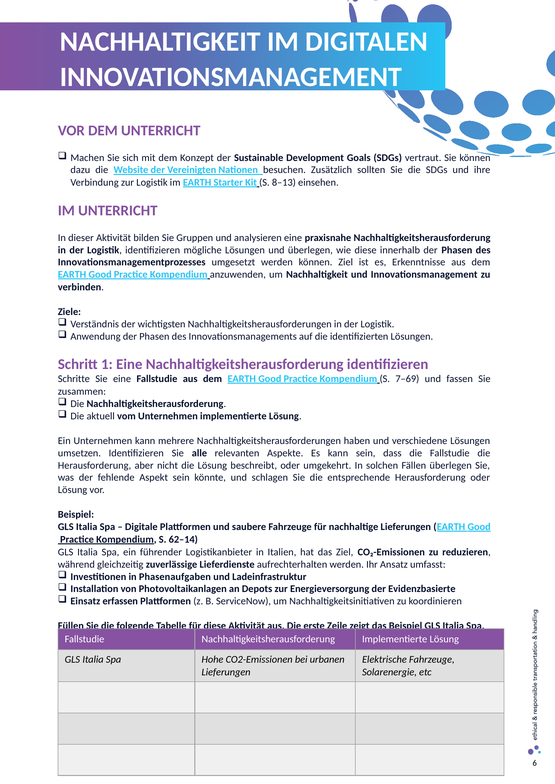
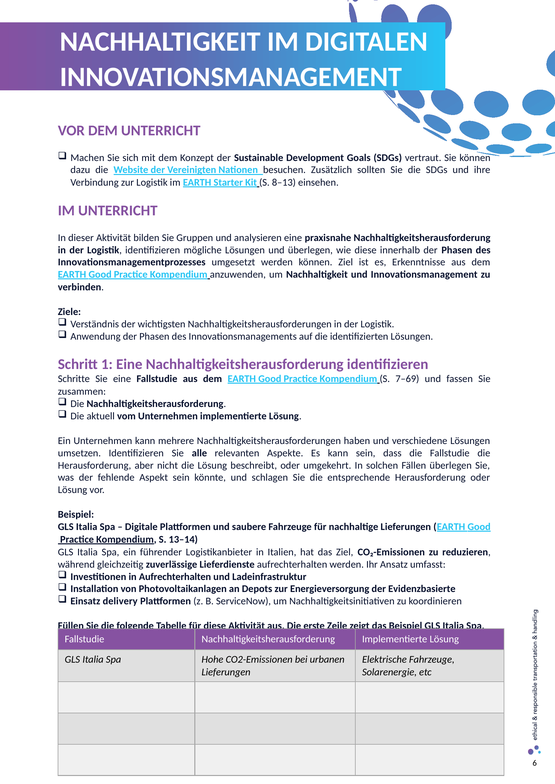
62–14: 62–14 -> 13–14
in Phasenaufgaben: Phasenaufgaben -> Aufrechterhalten
erfassen: erfassen -> delivery
